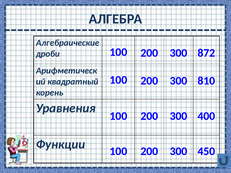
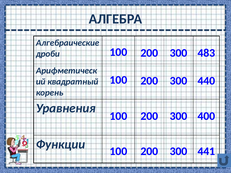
872: 872 -> 483
810: 810 -> 440
450: 450 -> 441
